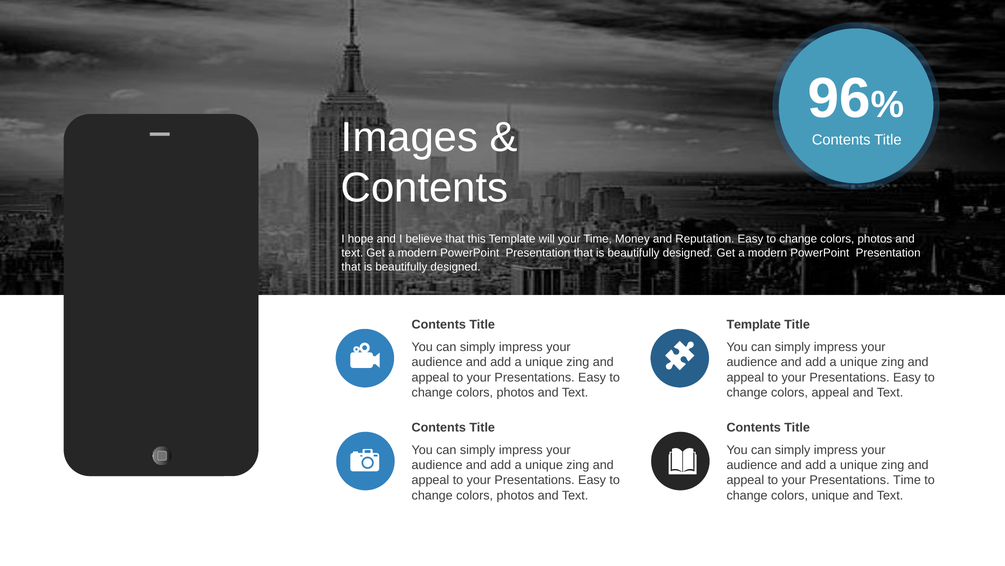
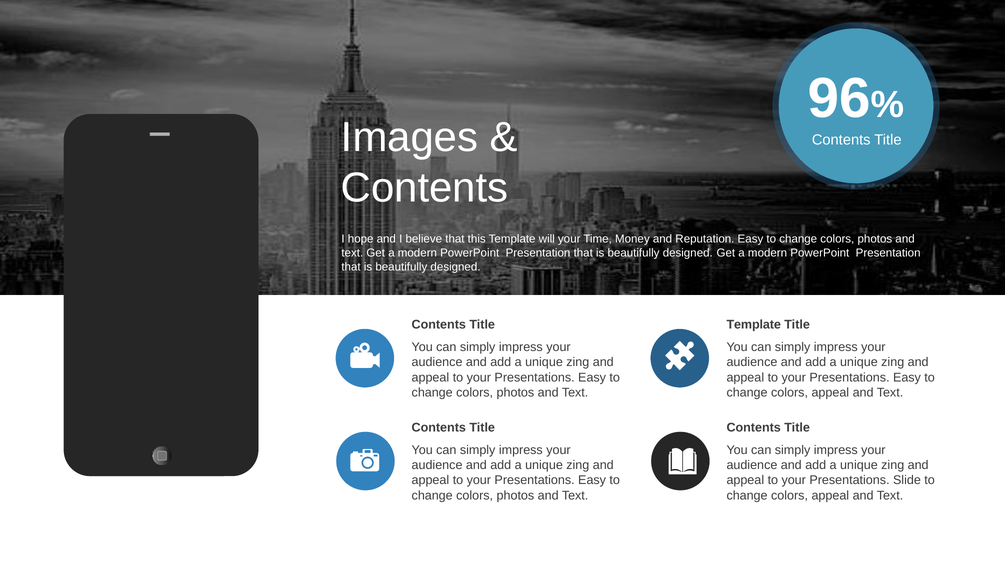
Presentations Time: Time -> Slide
unique at (830, 495): unique -> appeal
